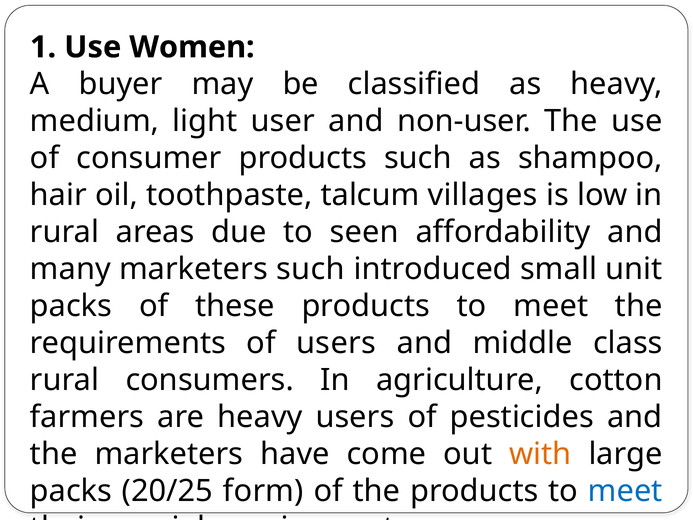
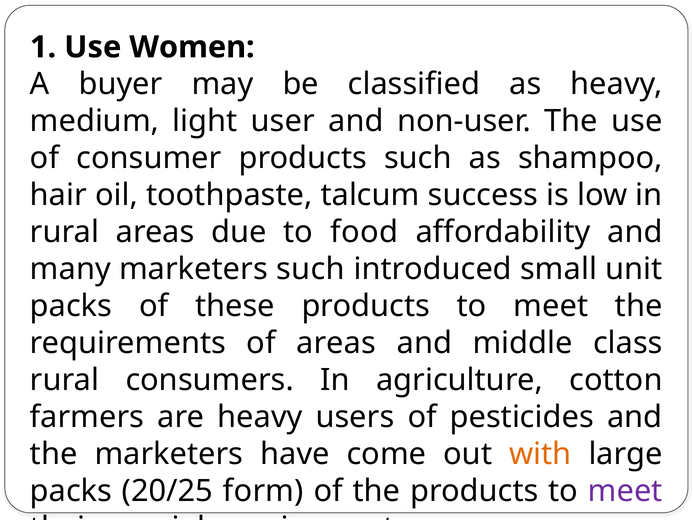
villages: villages -> success
seen: seen -> food
of users: users -> areas
meet at (625, 491) colour: blue -> purple
